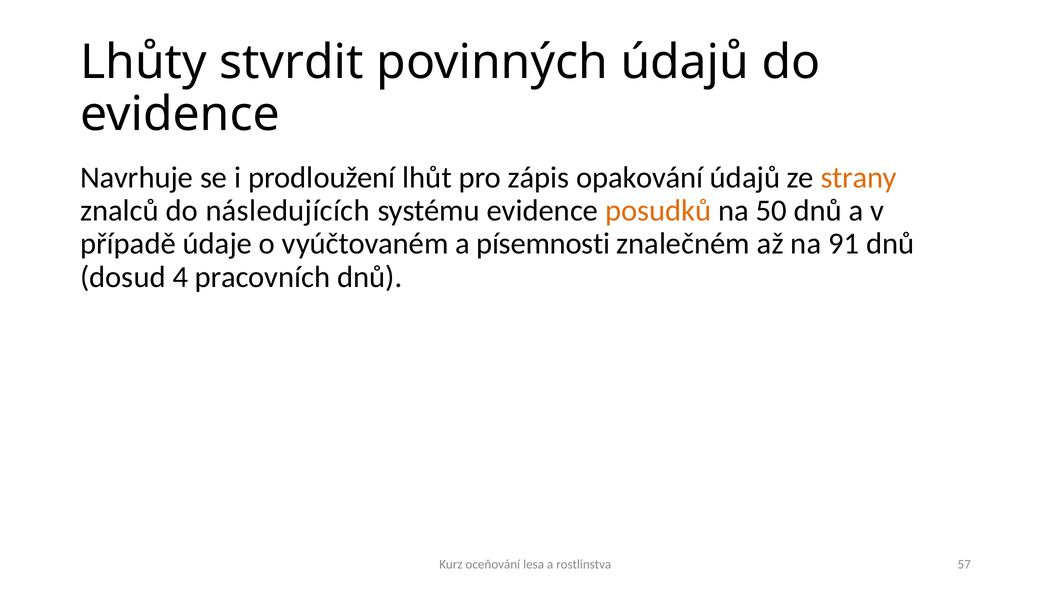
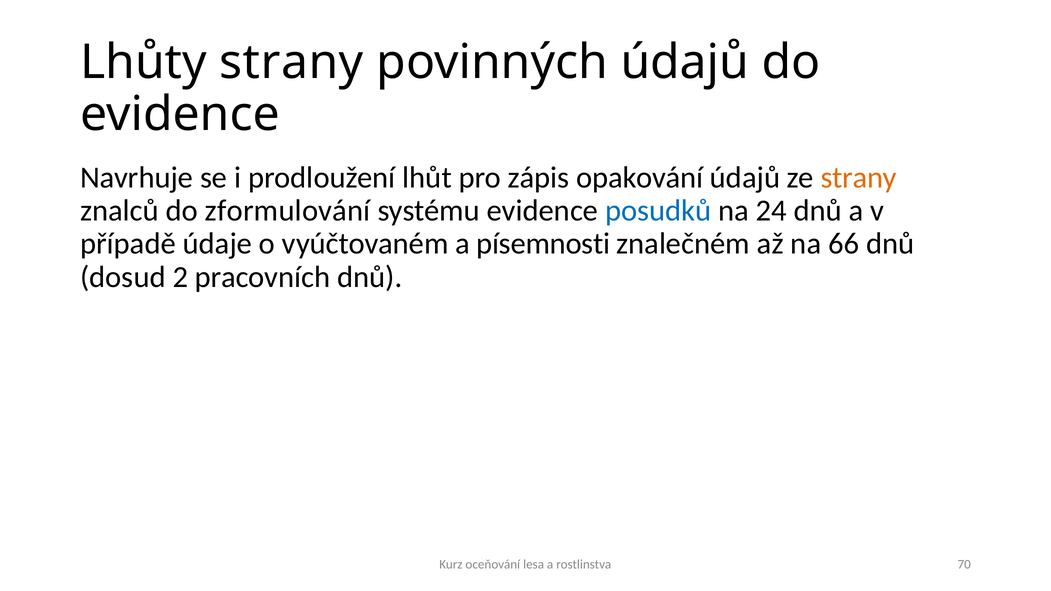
Lhůty stvrdit: stvrdit -> strany
následujících: následujících -> zformulování
posudků colour: orange -> blue
50: 50 -> 24
91: 91 -> 66
4: 4 -> 2
57: 57 -> 70
